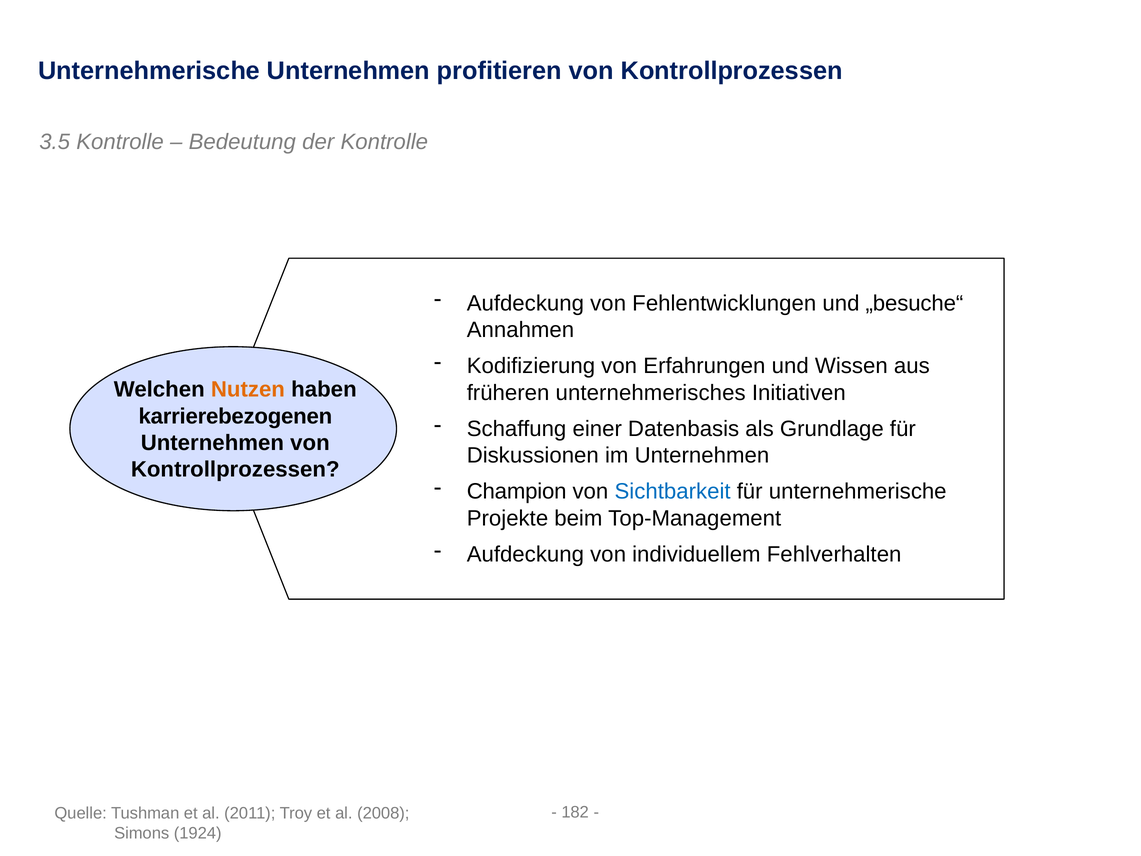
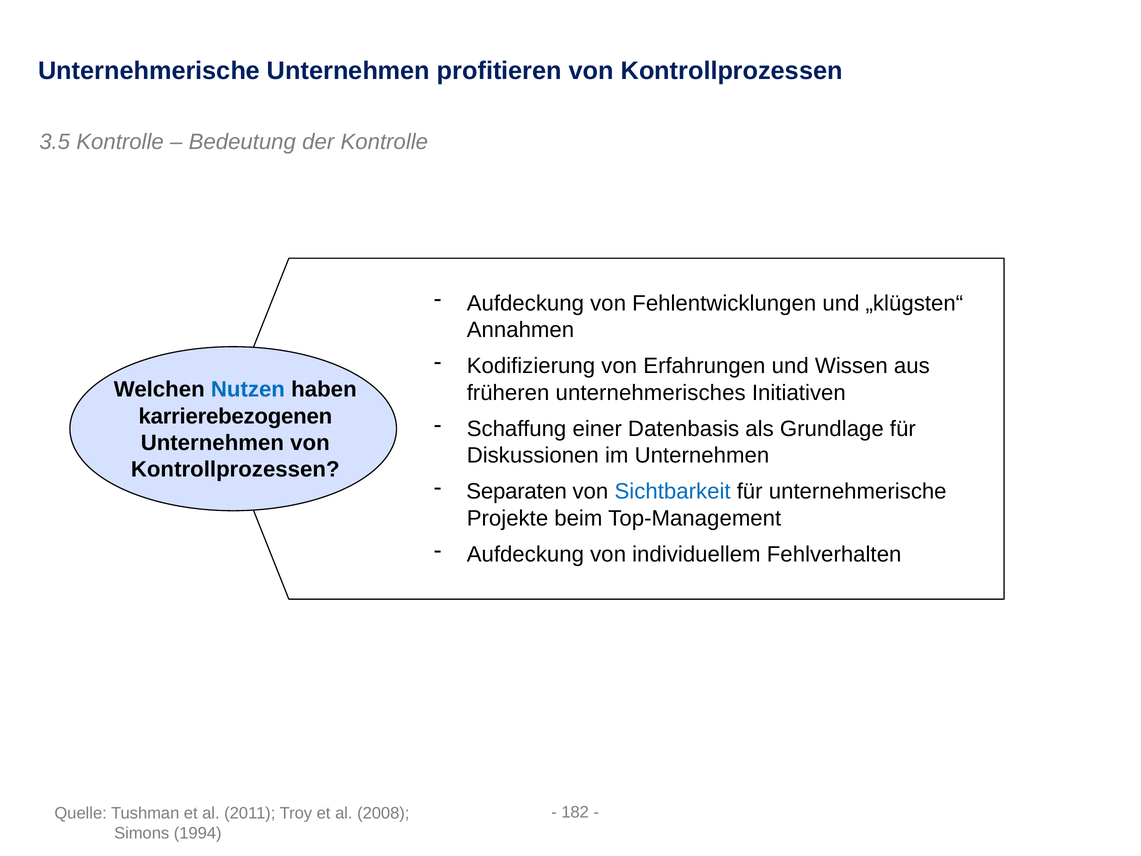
„besuche“: „besuche“ -> „klügsten“
Nutzen colour: orange -> blue
Champion: Champion -> Separaten
1924: 1924 -> 1994
